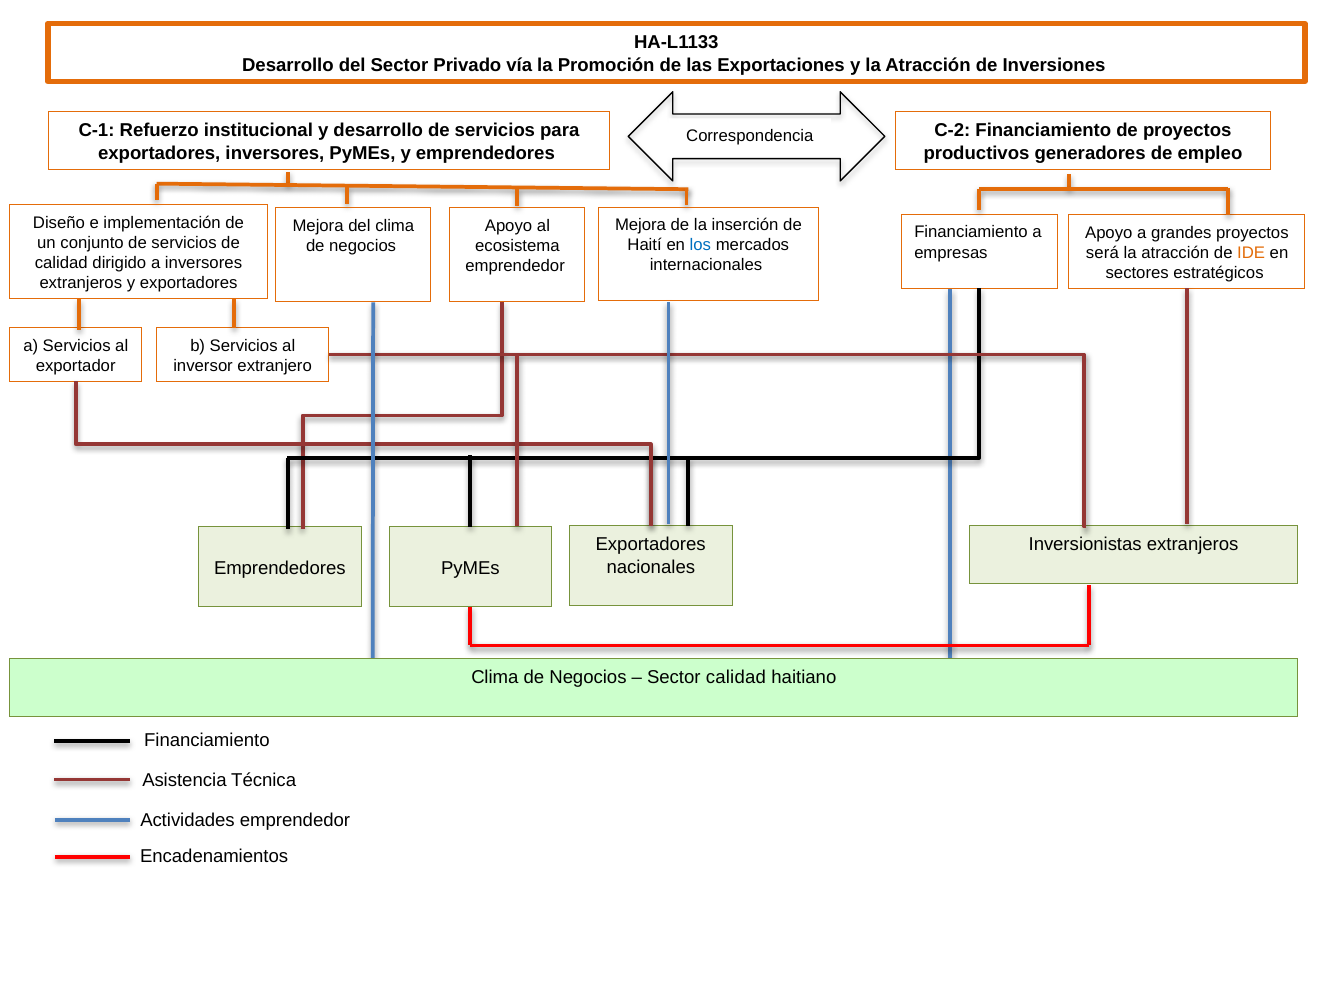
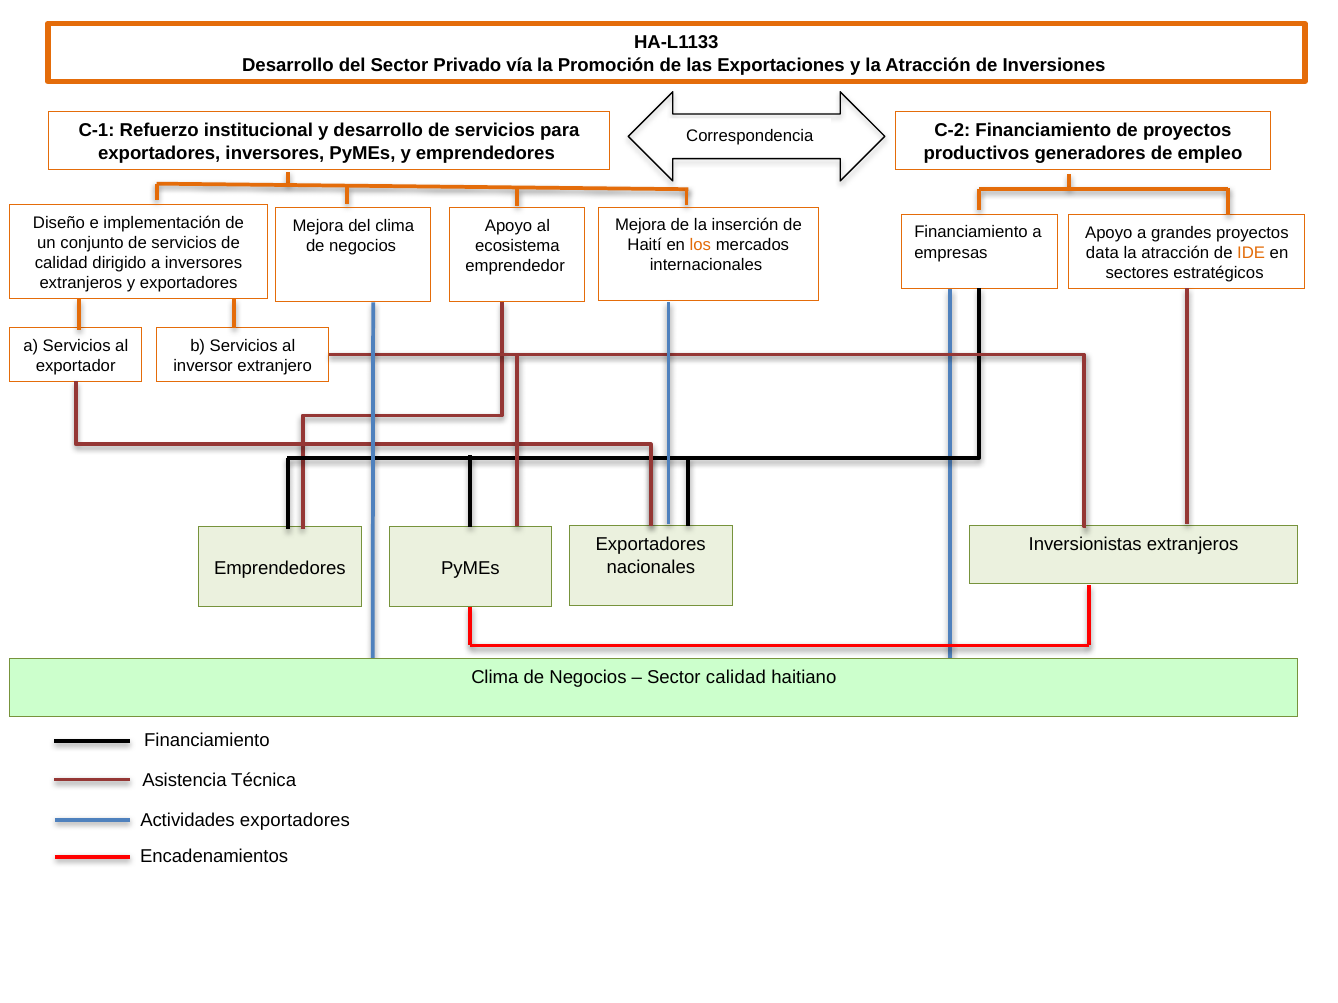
los colour: blue -> orange
será: será -> data
Actividades emprendedor: emprendedor -> exportadores
